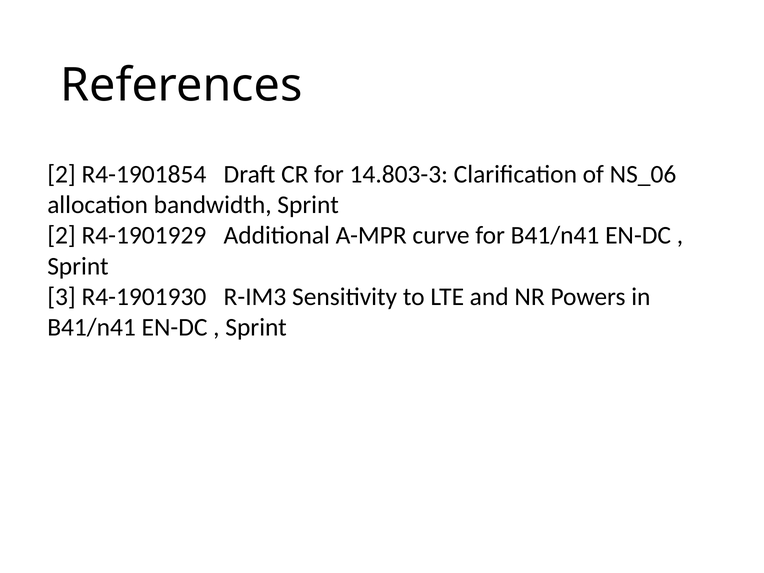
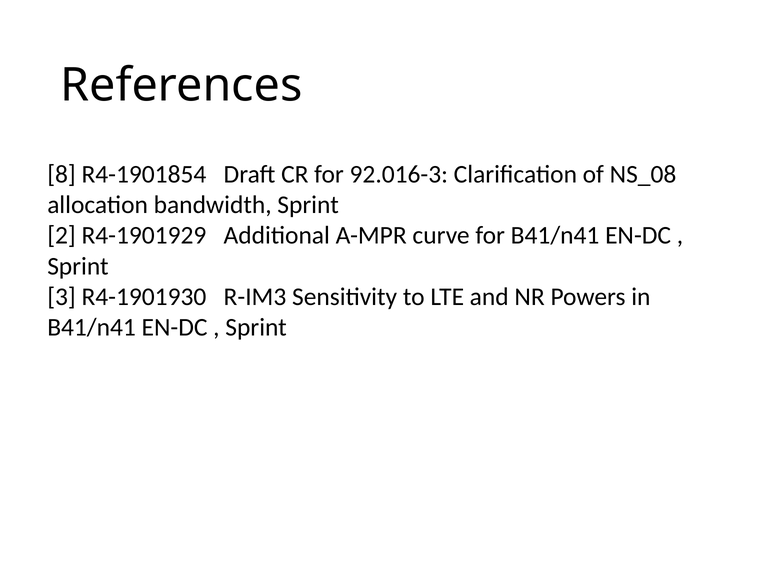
2 at (61, 174): 2 -> 8
14.803-3: 14.803-3 -> 92.016-3
NS_06: NS_06 -> NS_08
